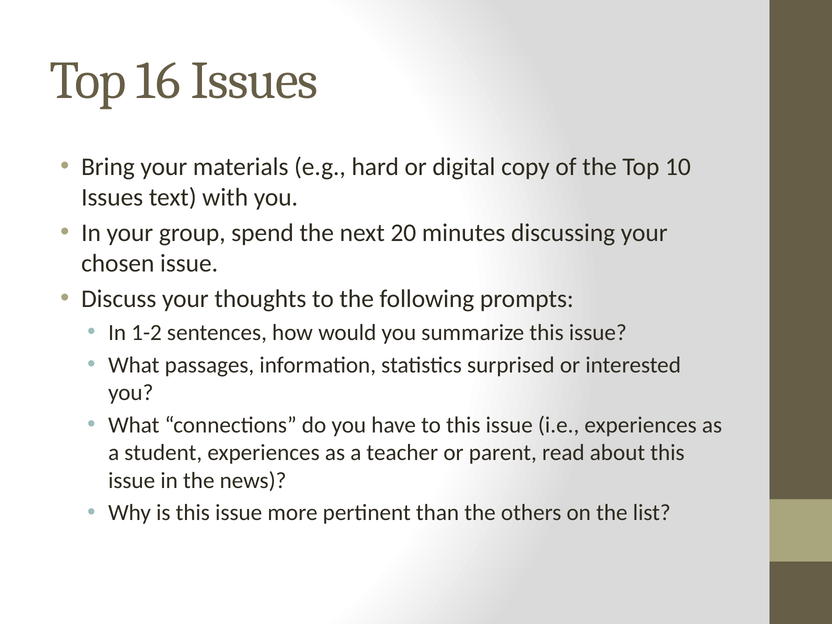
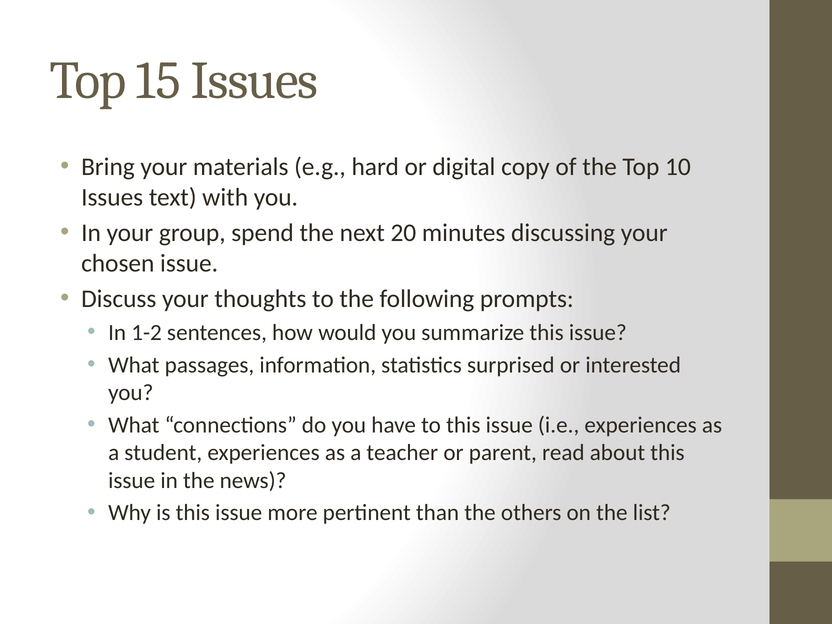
16: 16 -> 15
